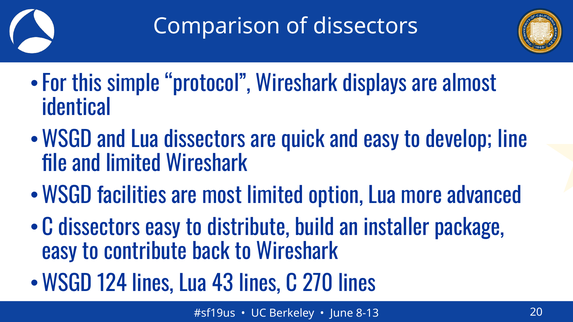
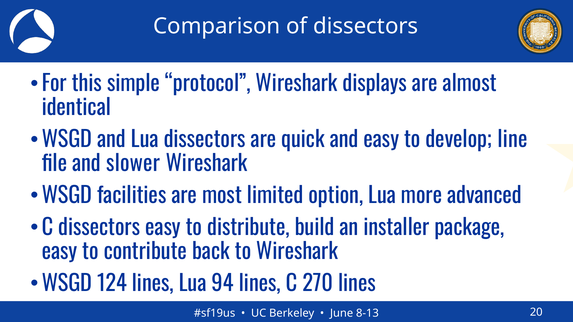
and limited: limited -> slower
43: 43 -> 94
